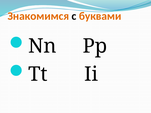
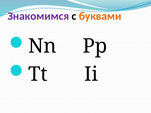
Знакомимся colour: orange -> purple
